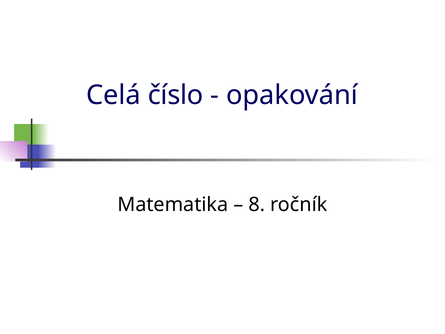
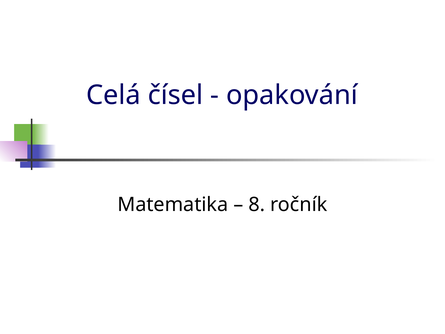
číslo: číslo -> čísel
